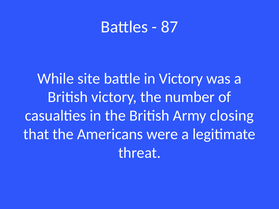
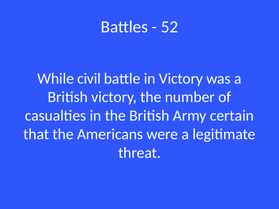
87: 87 -> 52
site: site -> civil
closing: closing -> certain
